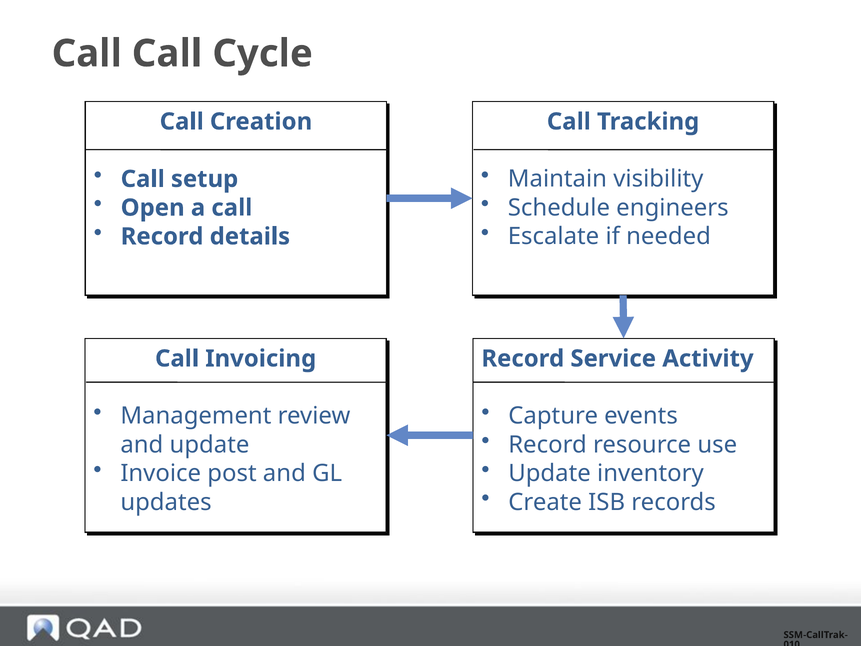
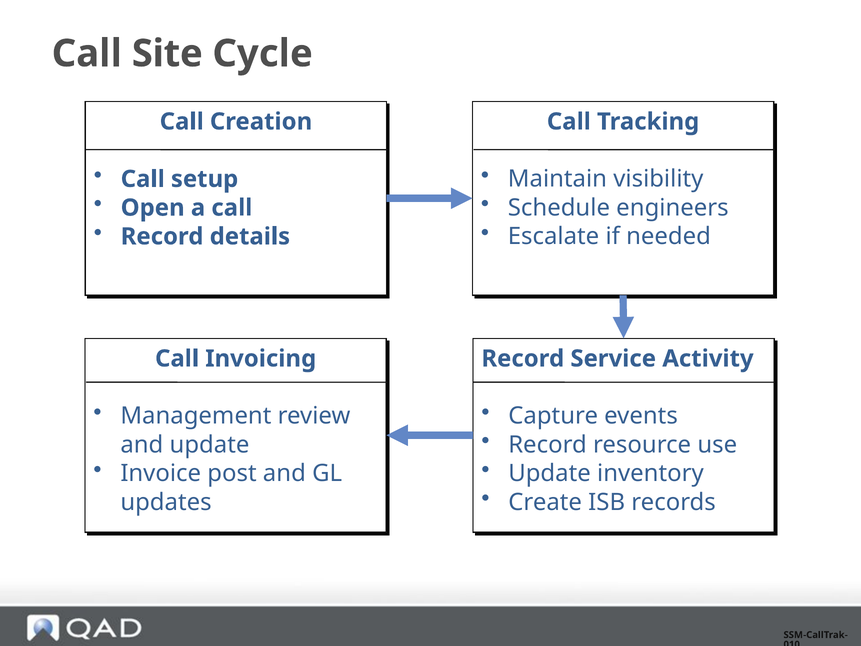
Call Call: Call -> Site
